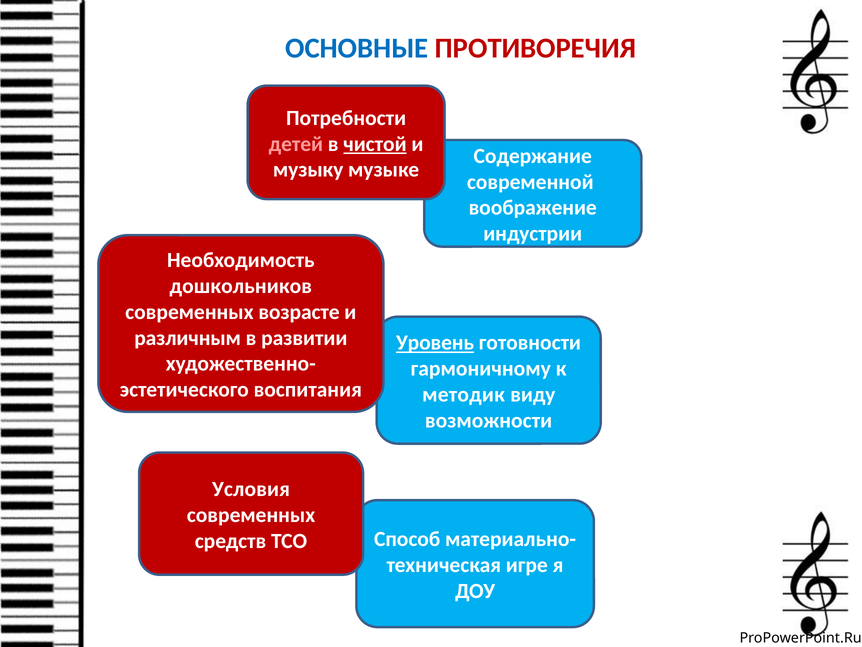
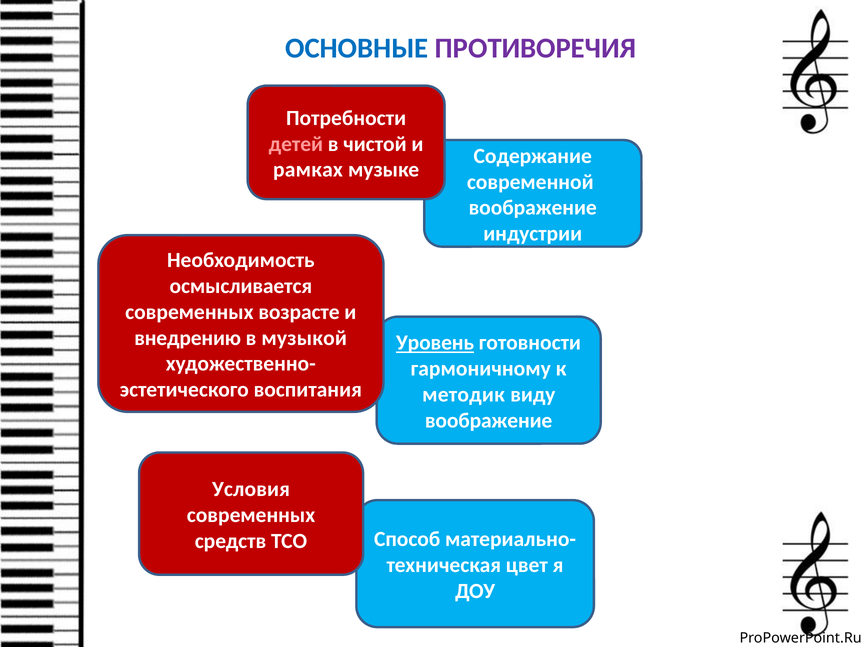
ПРОТИВОРЕЧИЯ colour: red -> purple
чистой underline: present -> none
музыку: музыку -> рамках
дошкольников: дошкольников -> осмысливается
различным: различным -> внедрению
развитии: развитии -> музыкой
возможности at (489, 420): возможности -> воображение
игре: игре -> цвет
